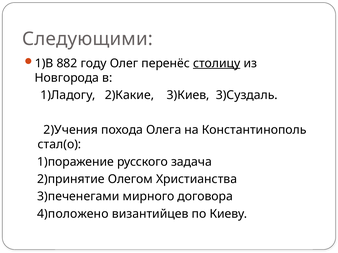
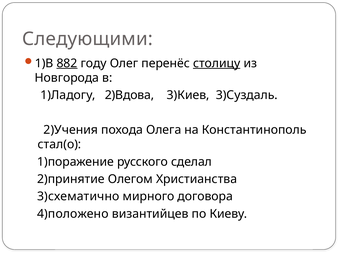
882 underline: none -> present
2)Какие: 2)Какие -> 2)Вдова
задача: задача -> сделал
3)печенегами: 3)печенегами -> 3)схематично
